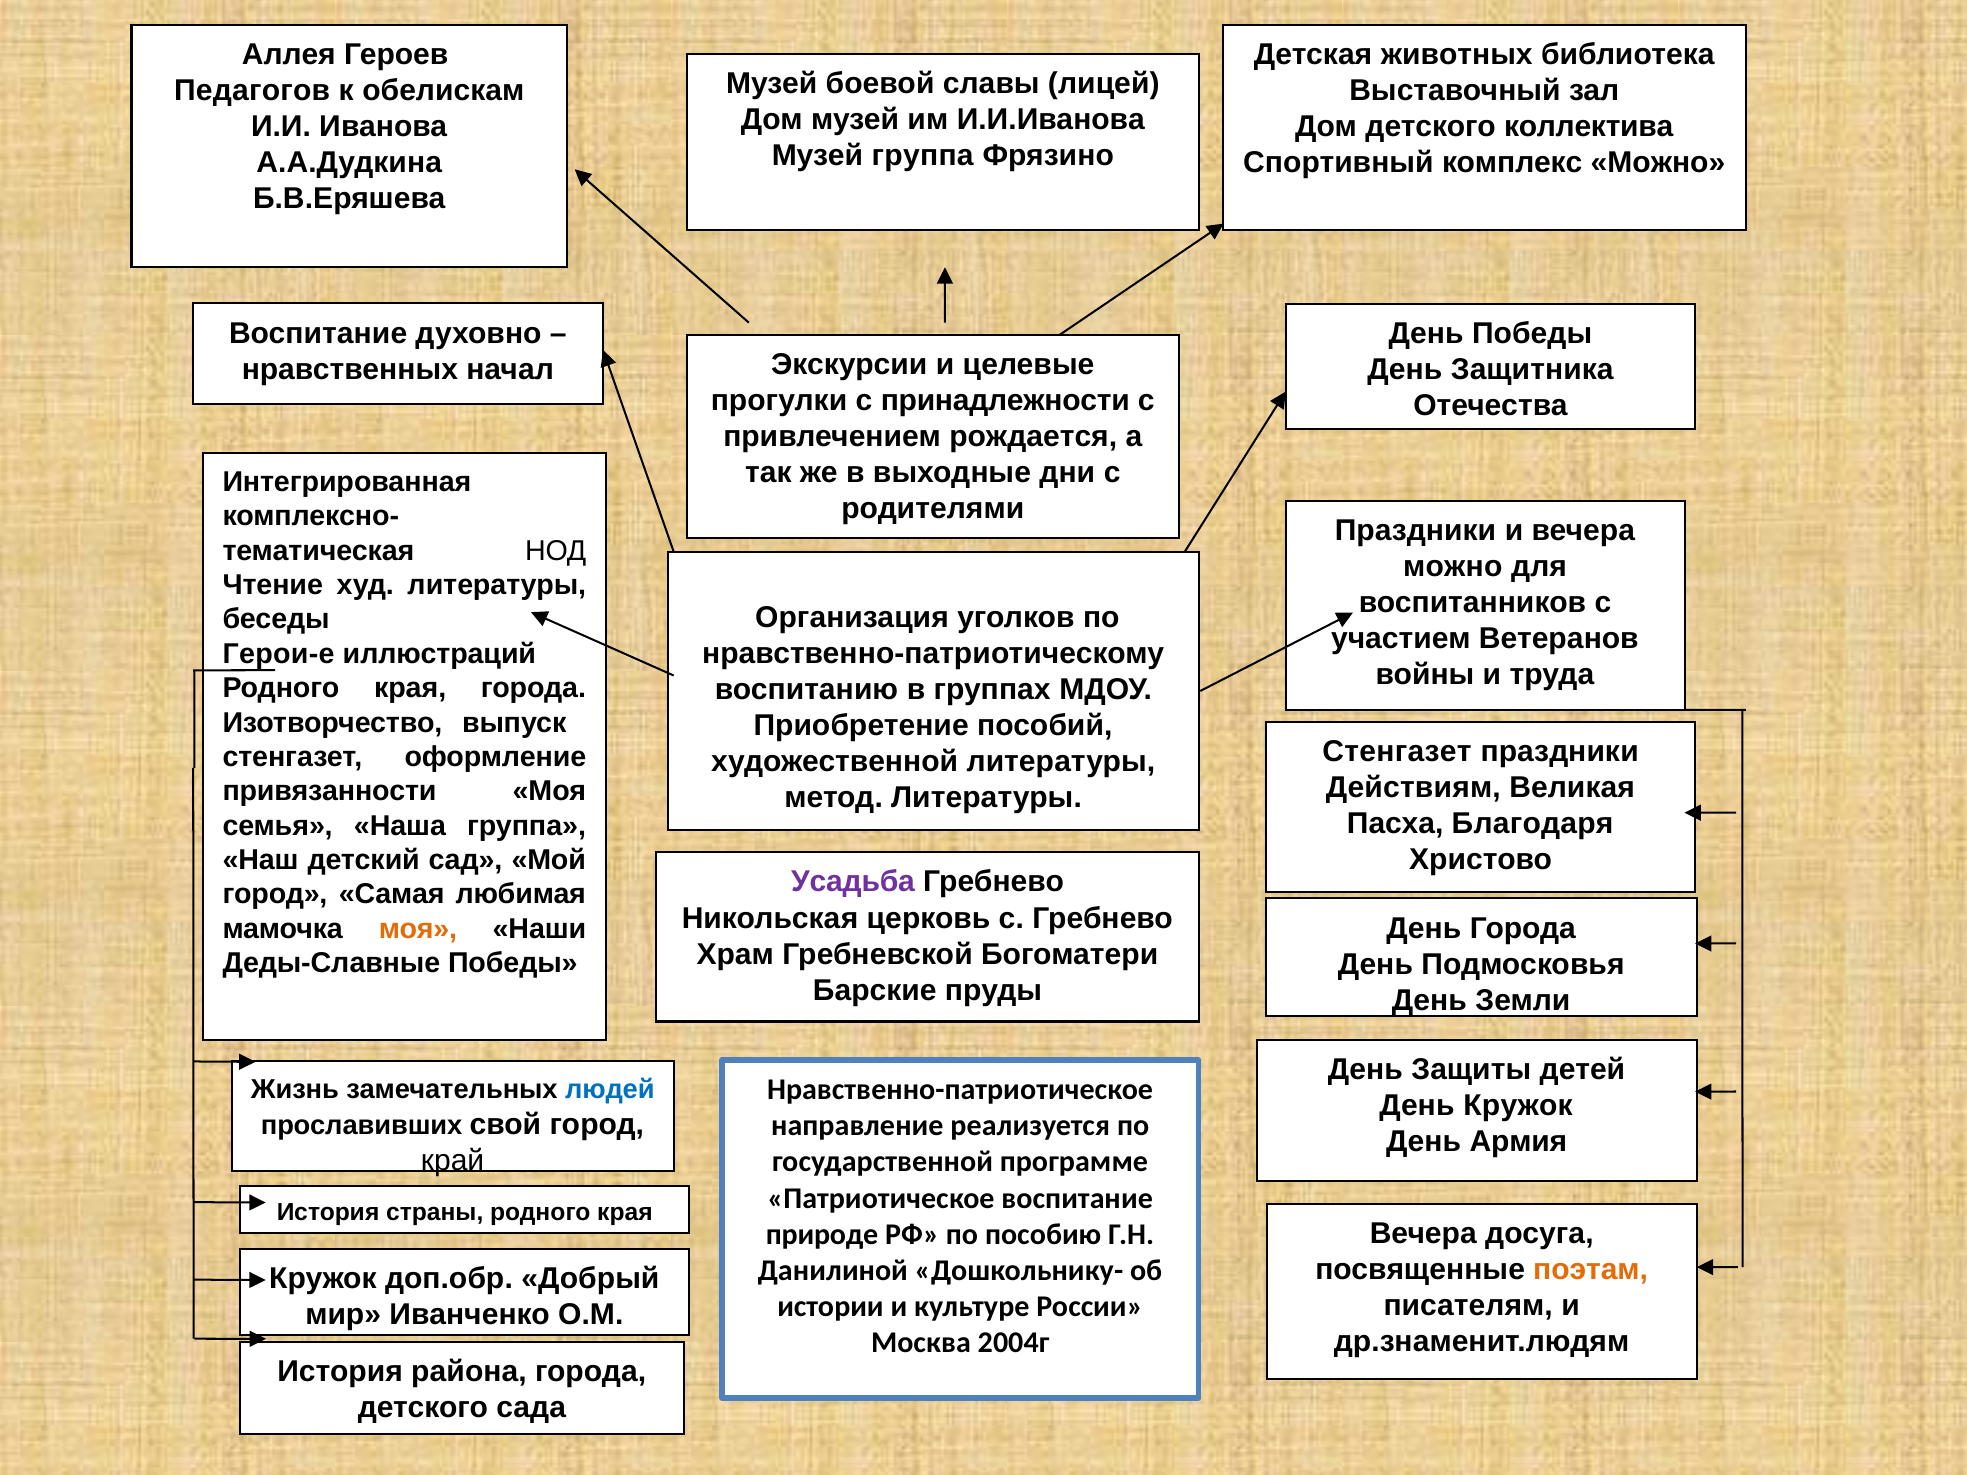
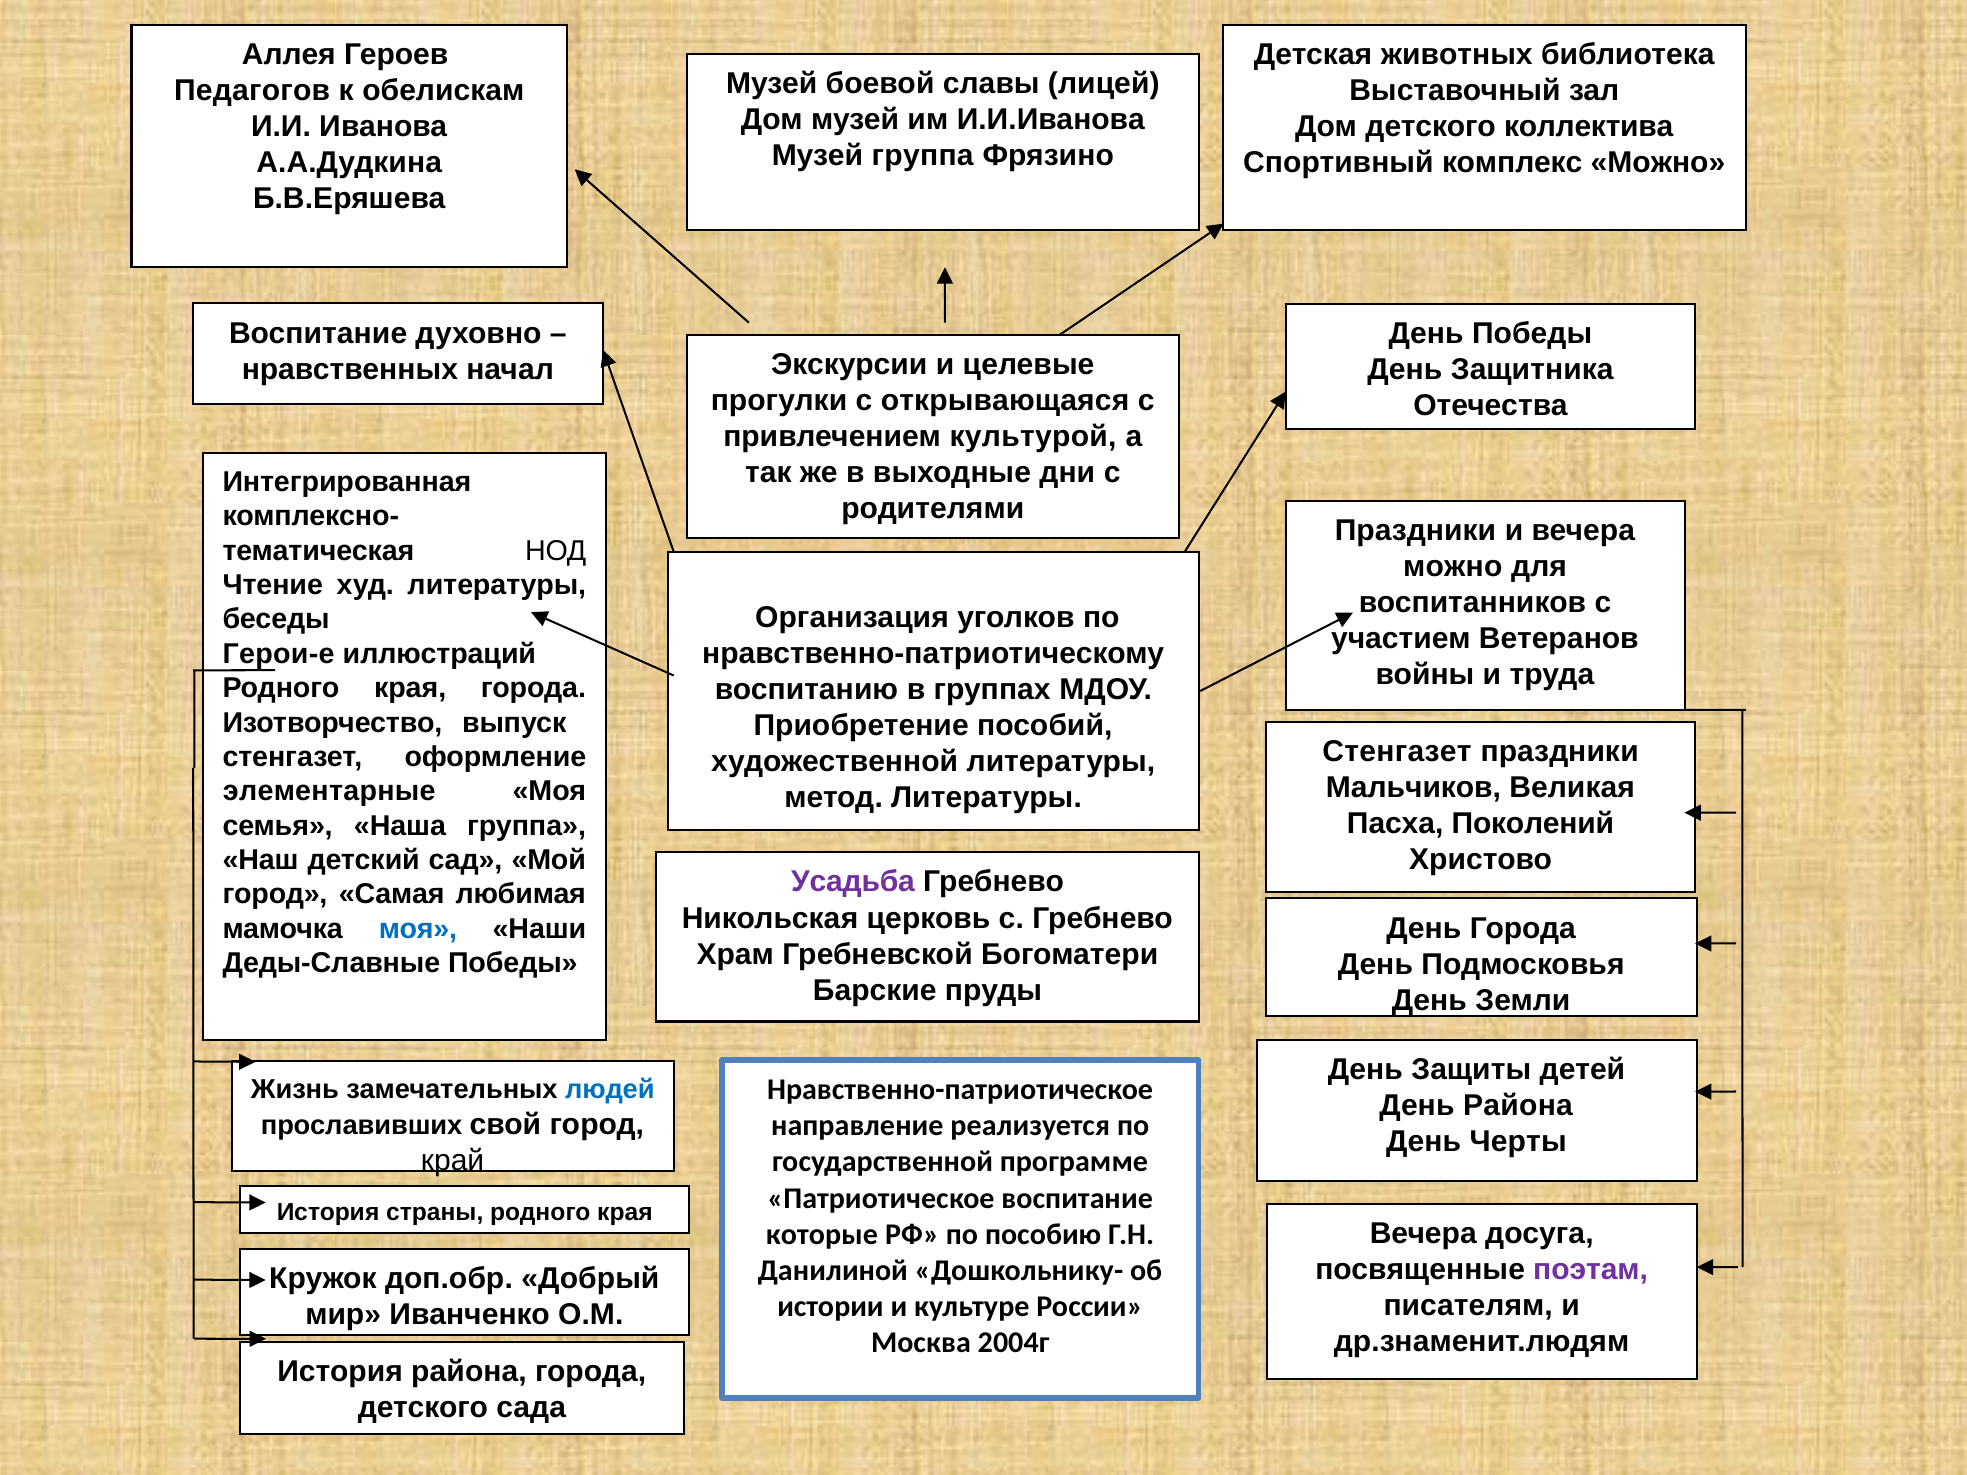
принадлежности: принадлежности -> открывающаяся
рождается: рождается -> культурой
Действиям: Действиям -> Мальчиков
привязанности: привязанности -> элементарные
Благодаря: Благодаря -> Поколений
моя at (418, 929) colour: orange -> blue
День Кружок: Кружок -> Района
Армия: Армия -> Черты
природе: природе -> которые
поэтам colour: orange -> purple
